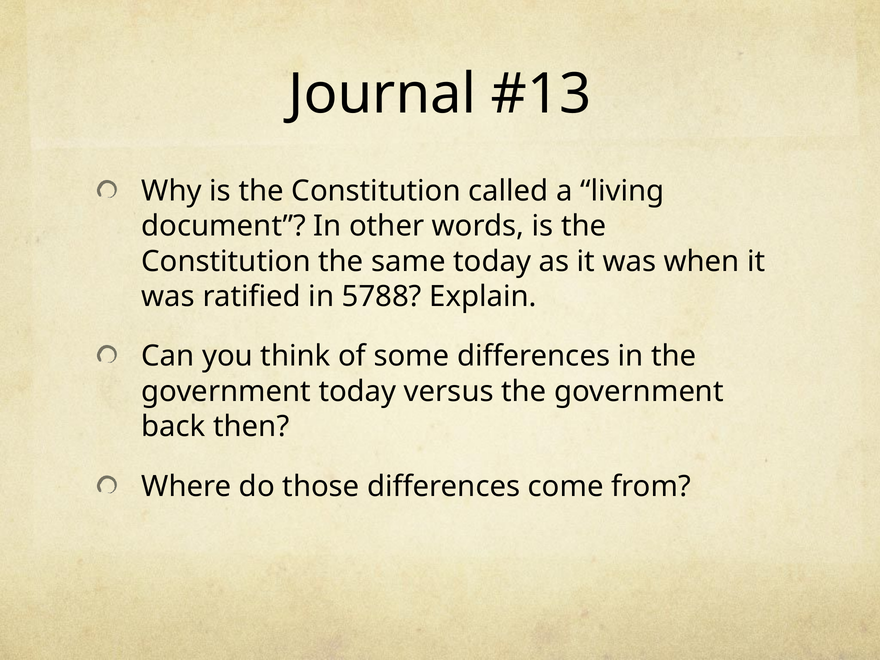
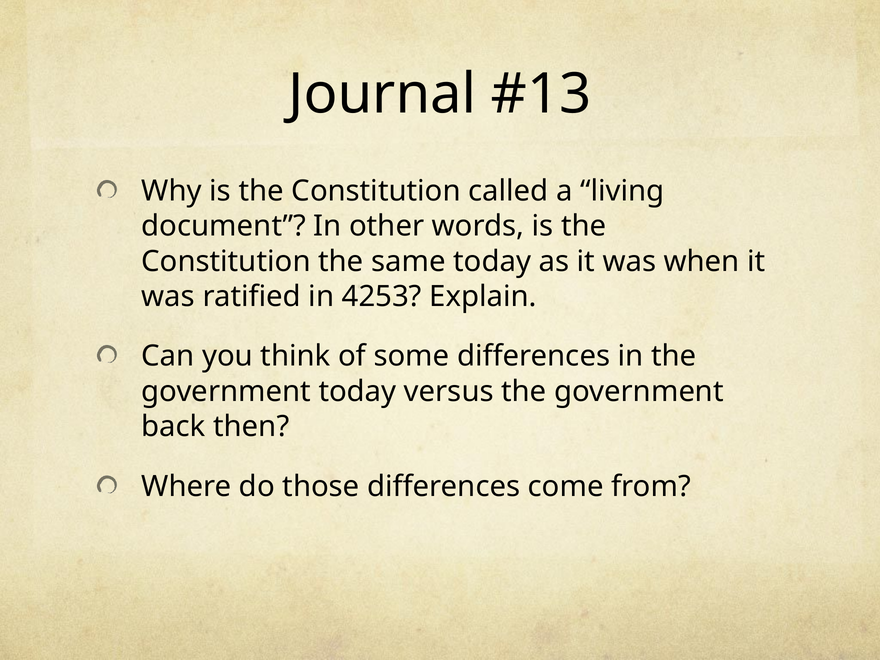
5788: 5788 -> 4253
